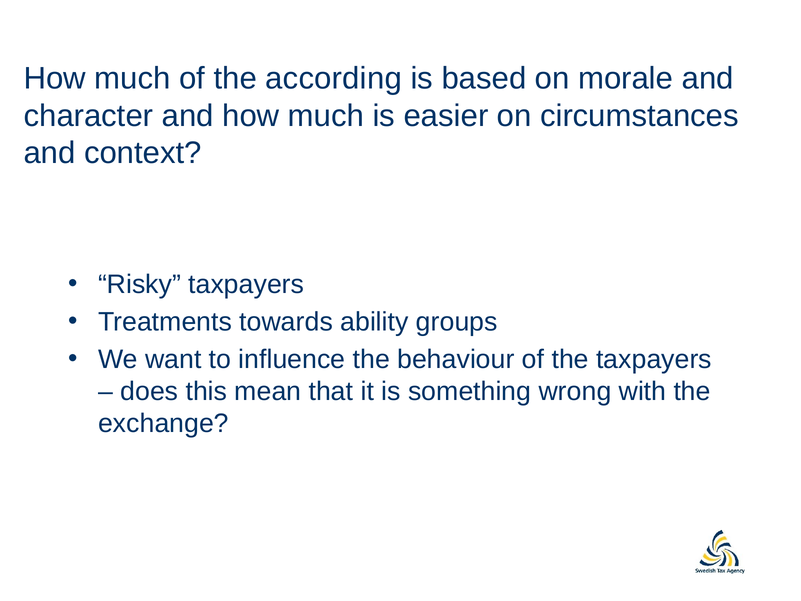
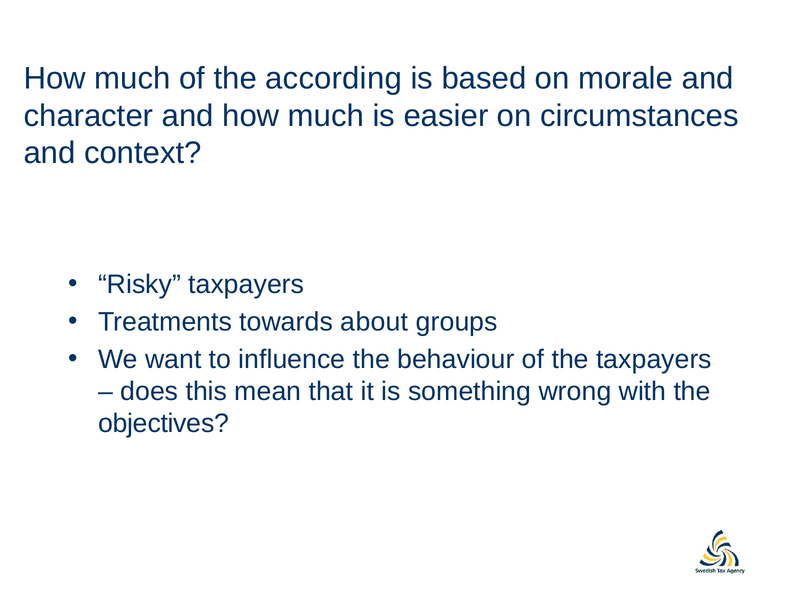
ability: ability -> about
exchange: exchange -> objectives
